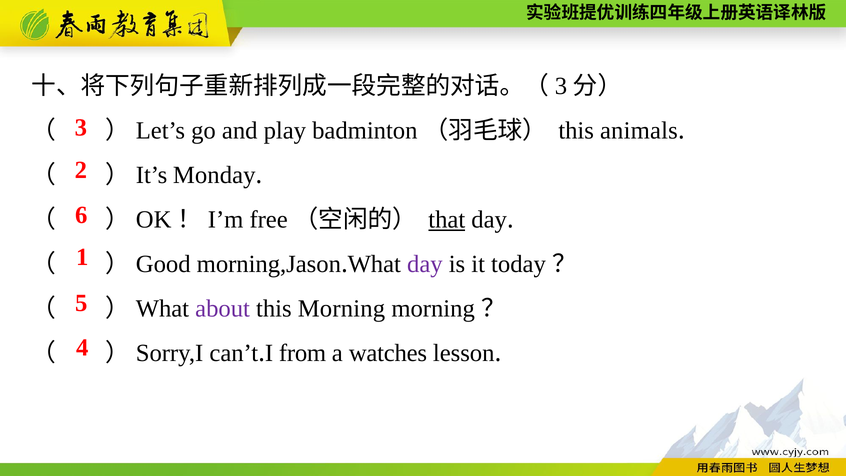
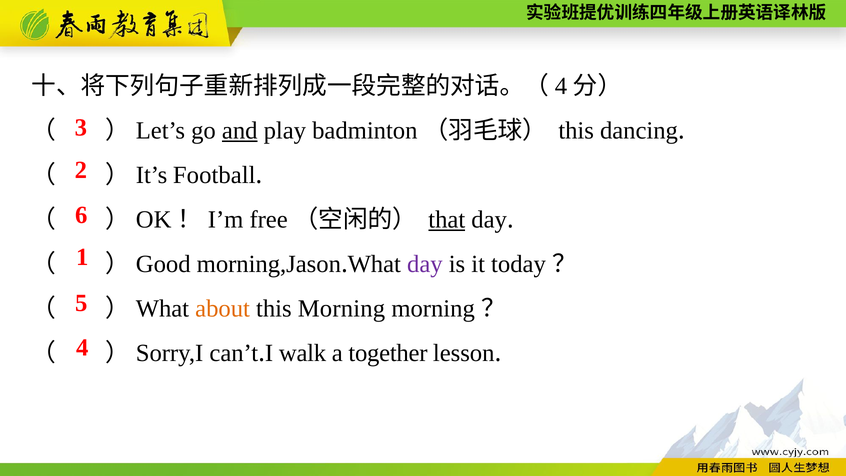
3 at (561, 86): 3 -> 4
and underline: none -> present
animals: animals -> dancing
Monday: Monday -> Football
about colour: purple -> orange
from: from -> walk
watches: watches -> together
